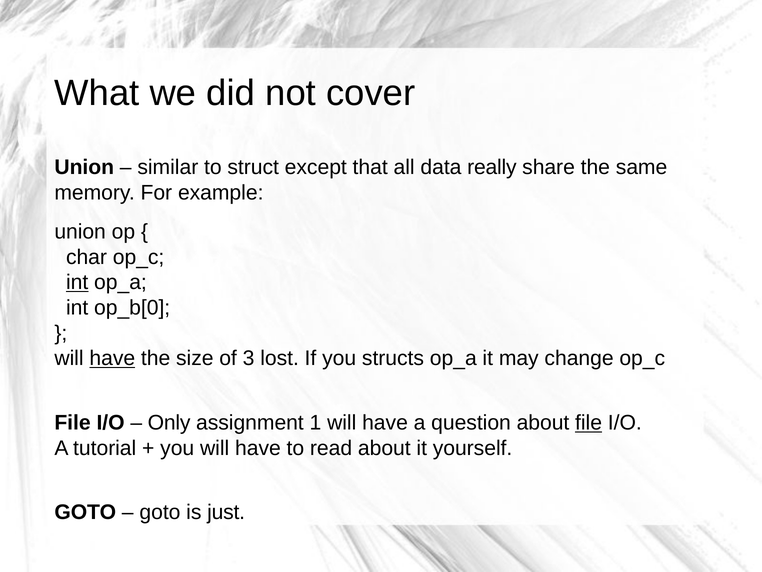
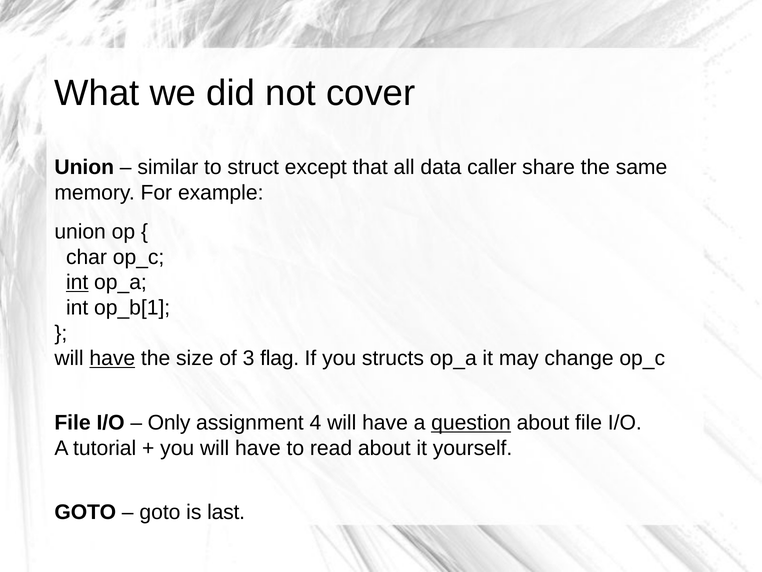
really: really -> caller
op_b[0: op_b[0 -> op_b[1
lost: lost -> flag
1: 1 -> 4
question underline: none -> present
file at (589, 422) underline: present -> none
just: just -> last
